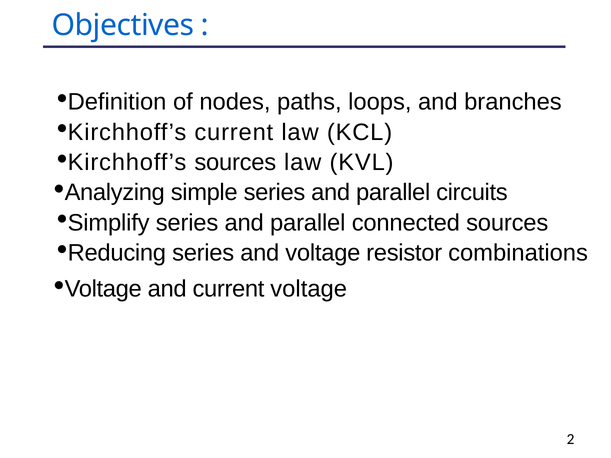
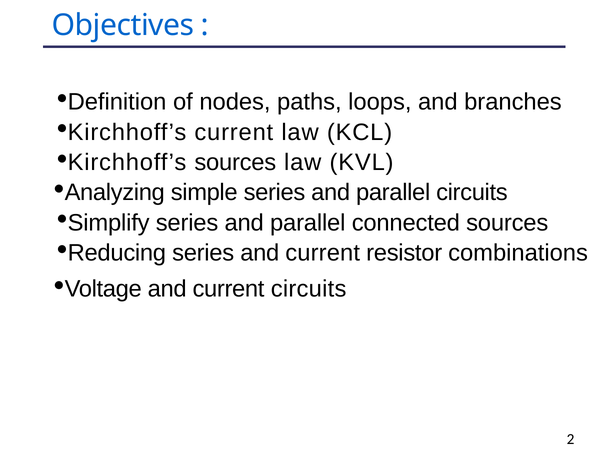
series and voltage: voltage -> current
current voltage: voltage -> circuits
